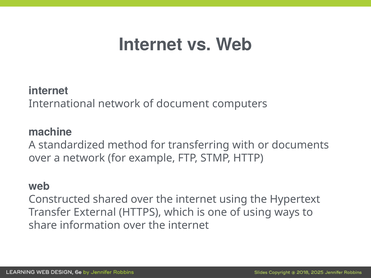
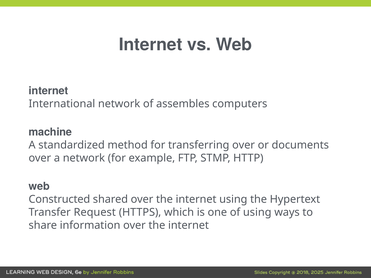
document: document -> assembles
transferring with: with -> over
External: External -> Request
